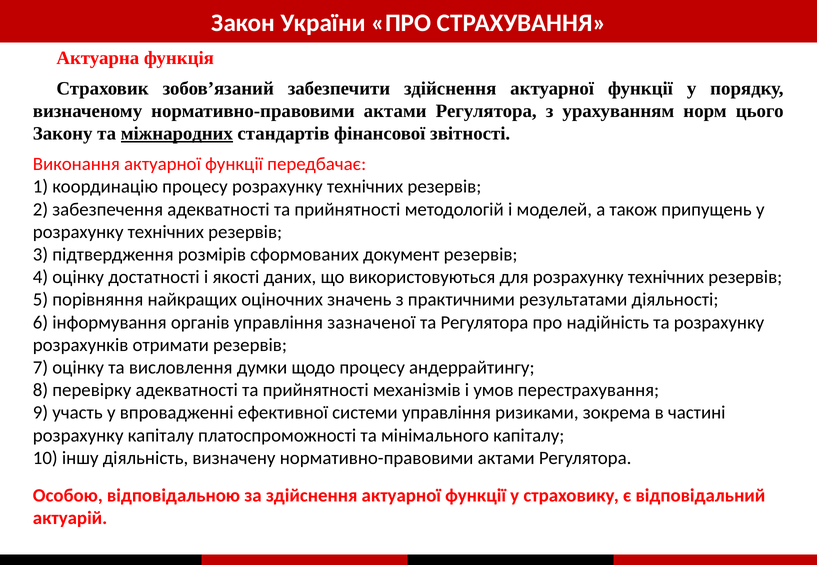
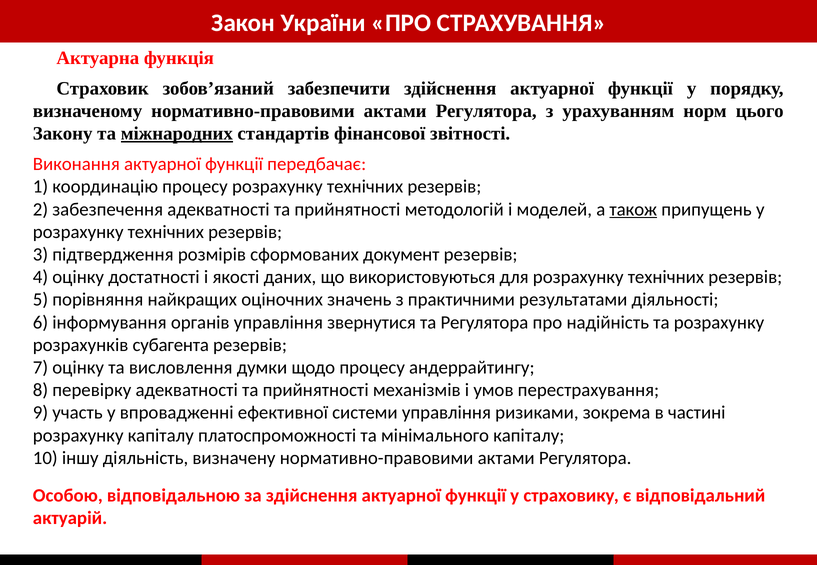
також underline: none -> present
зазначеної: зазначеної -> звернутися
отримати: отримати -> субагента
